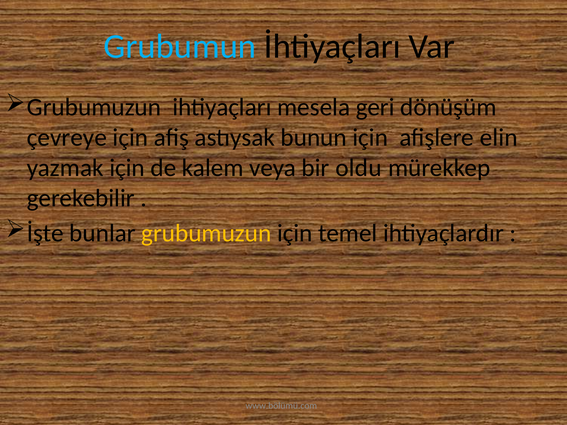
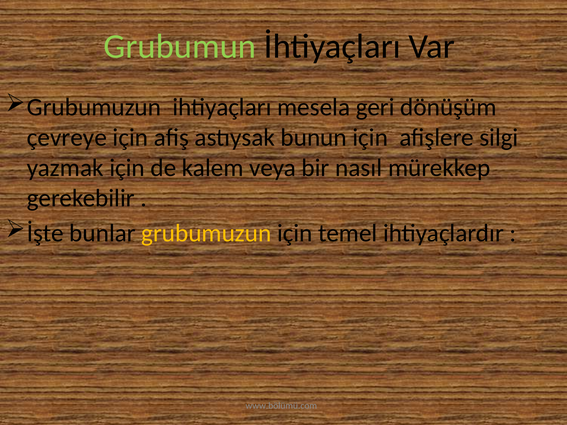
Grubumun colour: light blue -> light green
elin: elin -> silgi
oldu: oldu -> nasıl
